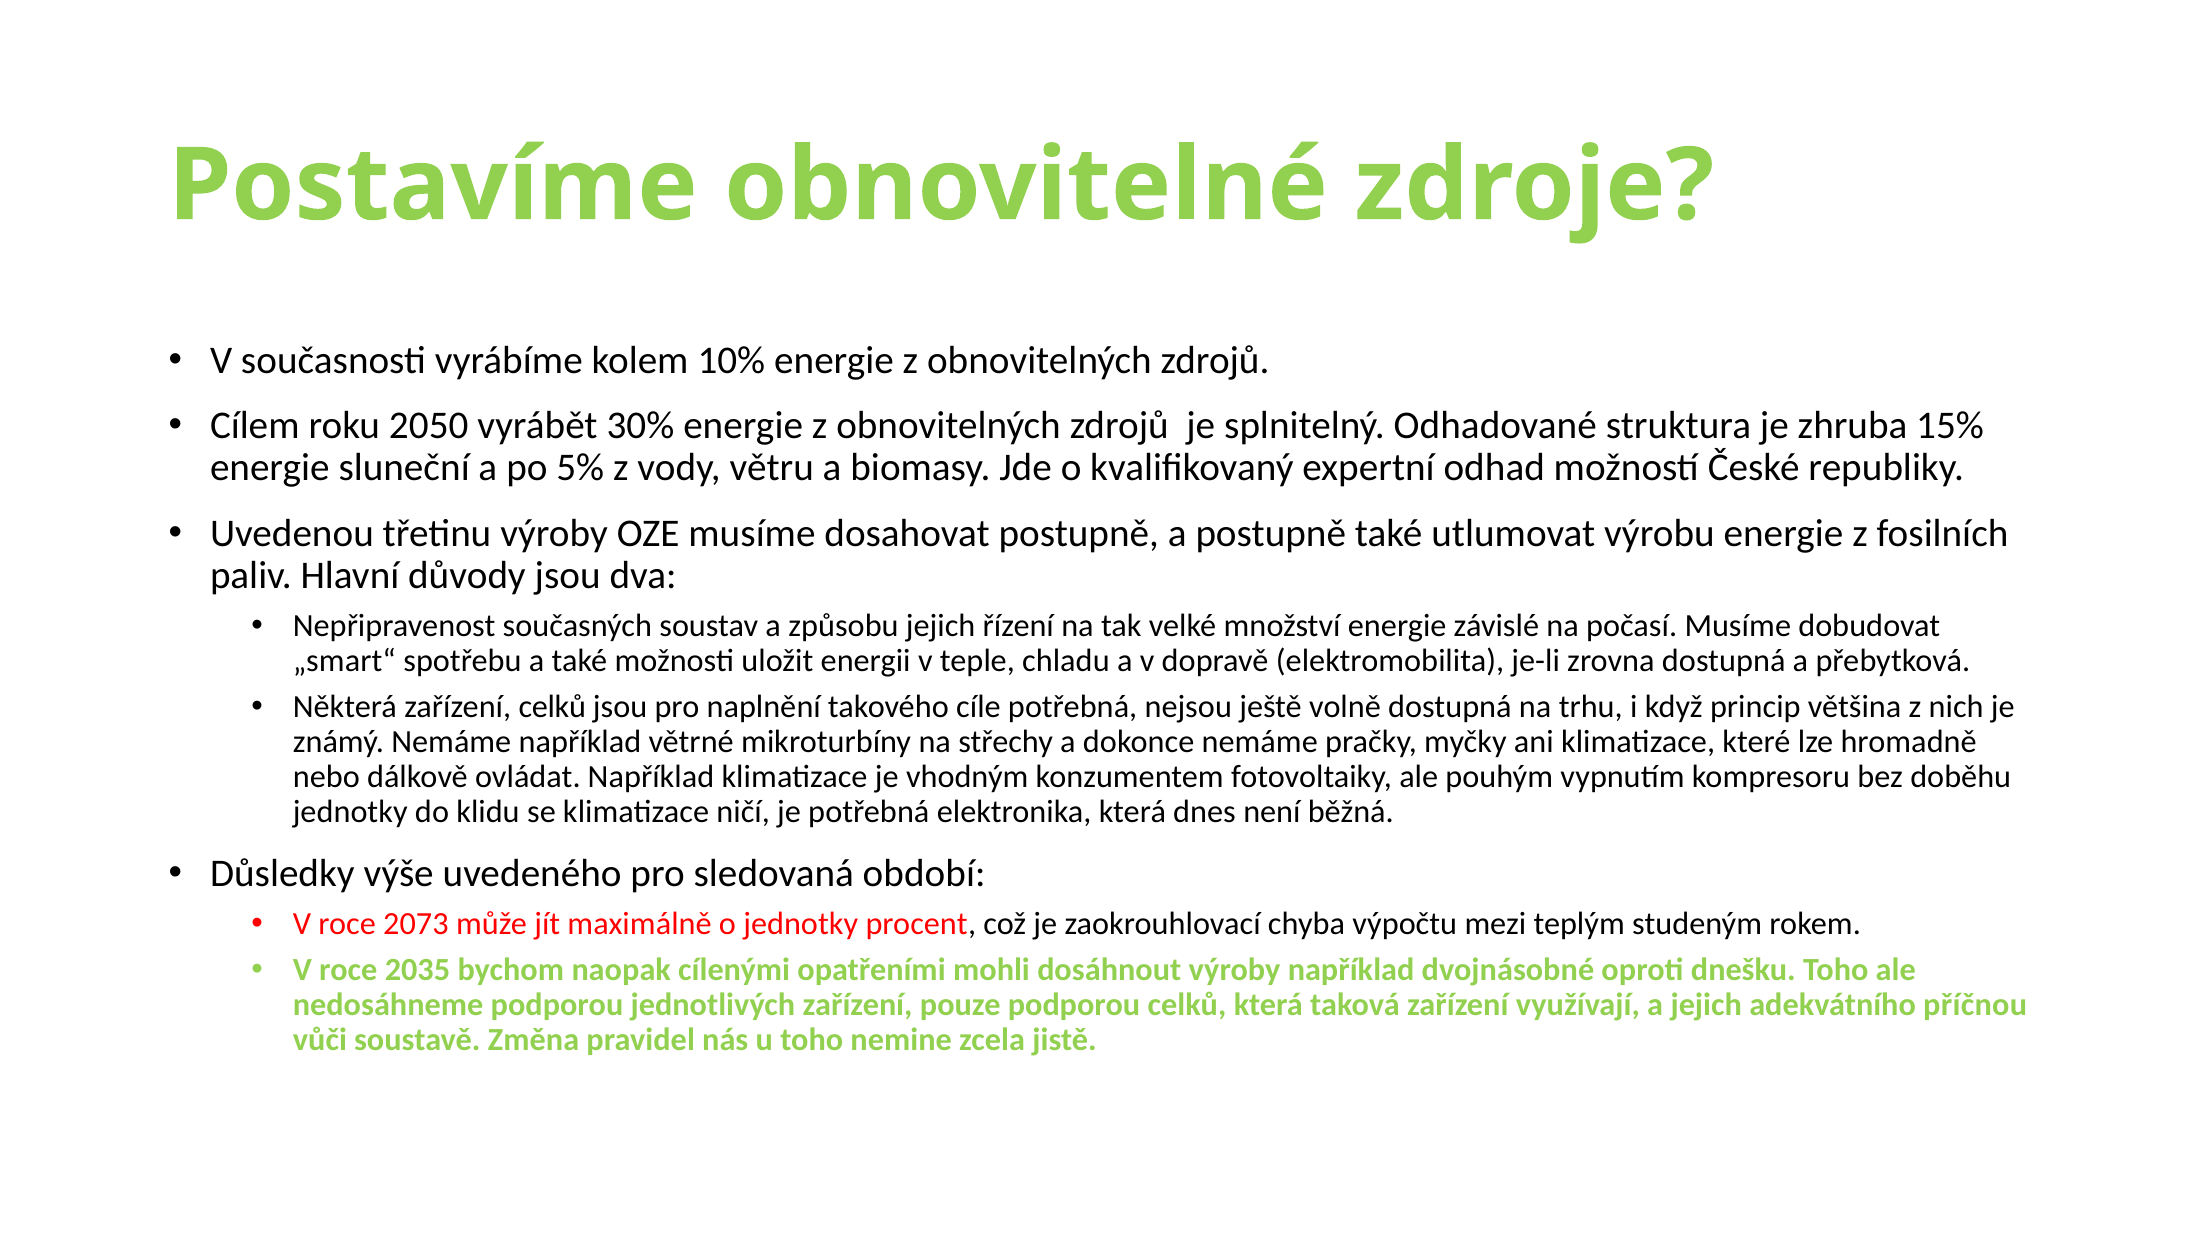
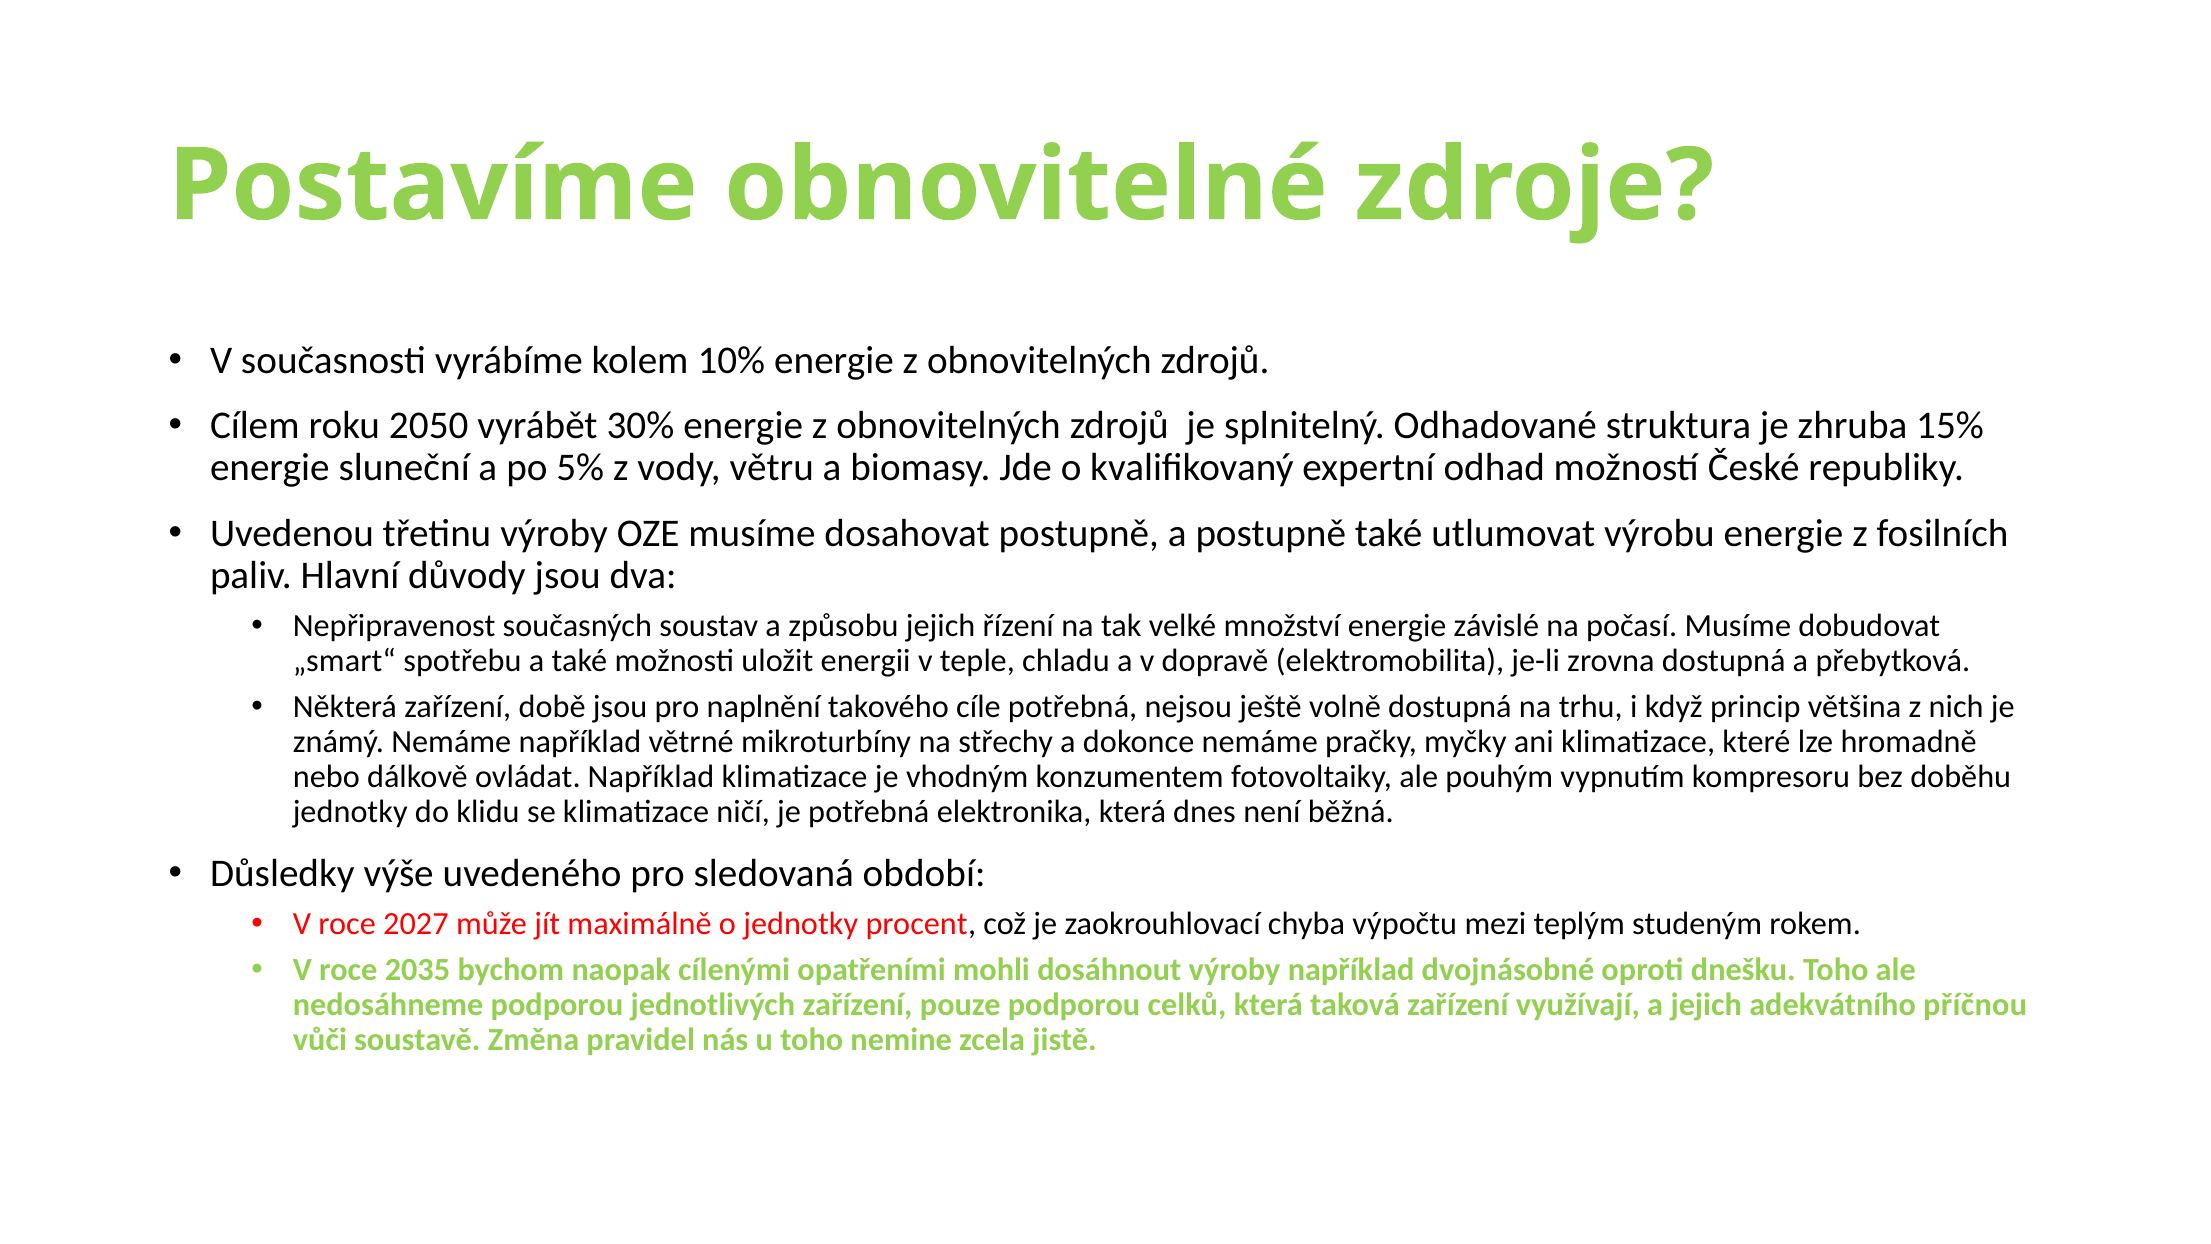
zařízení celků: celků -> době
2073: 2073 -> 2027
